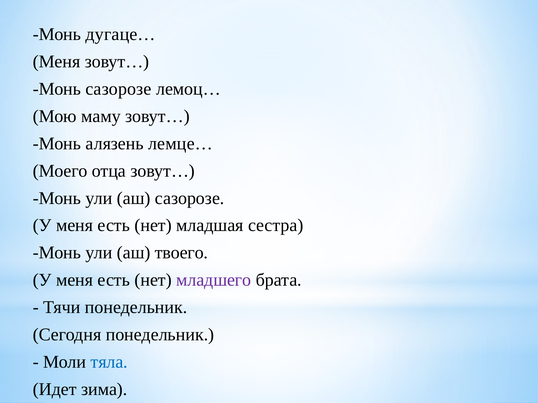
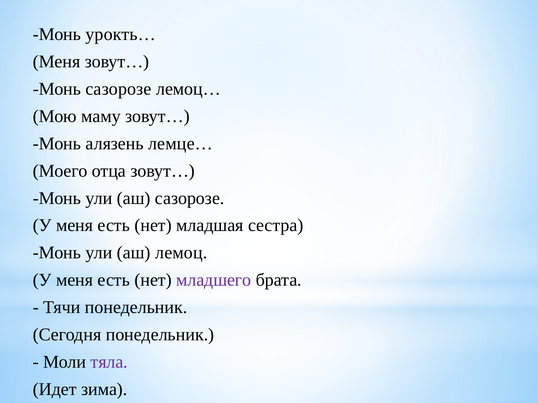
дугаце…: дугаце… -> урокть…
твоего: твоего -> лемоц
тяла colour: blue -> purple
